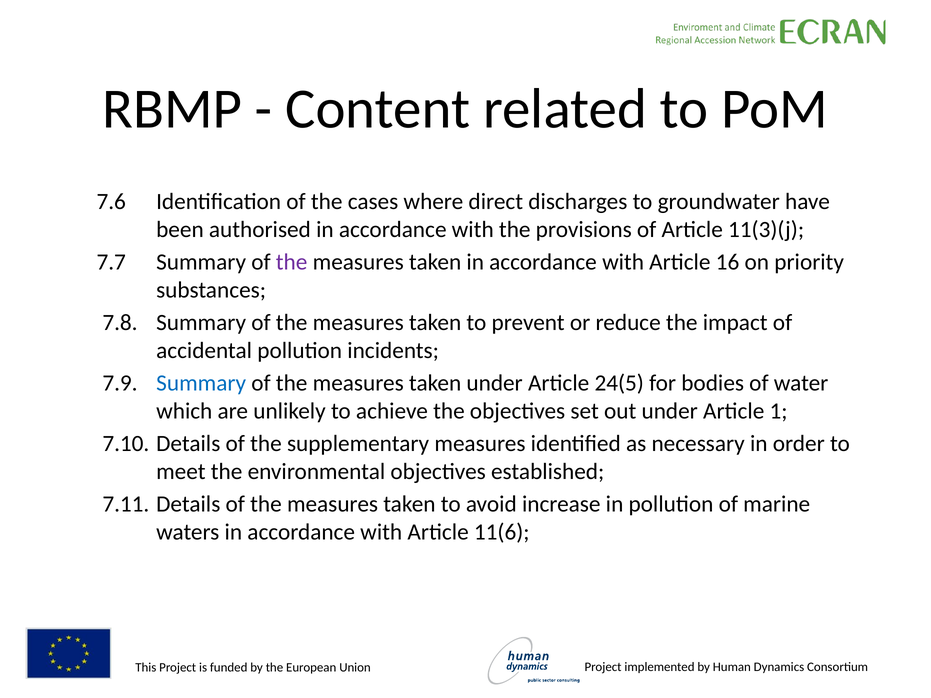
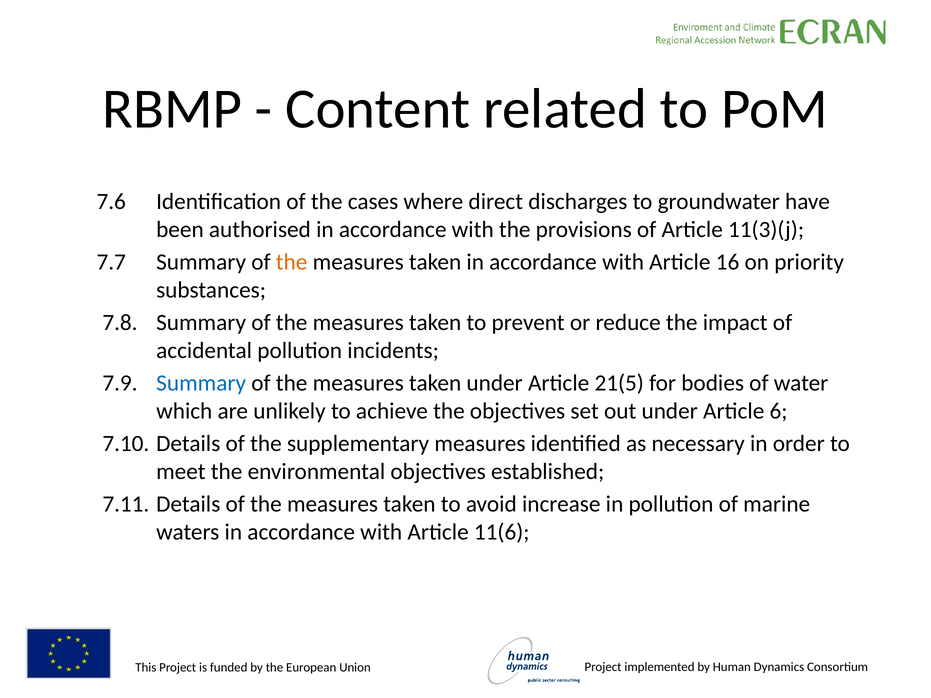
the at (292, 262) colour: purple -> orange
24(5: 24(5 -> 21(5
1: 1 -> 6
